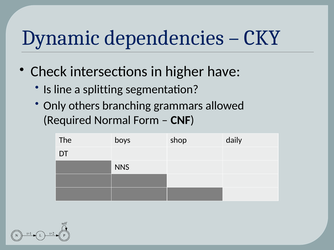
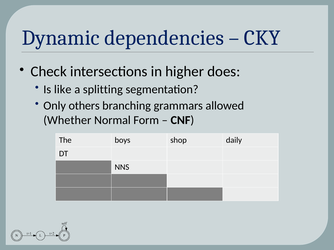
have: have -> does
line: line -> like
Required: Required -> Whether
